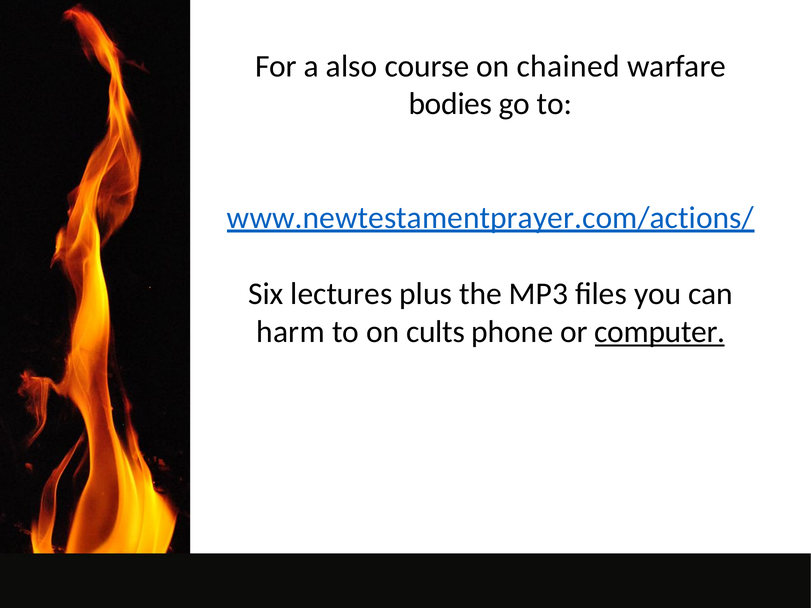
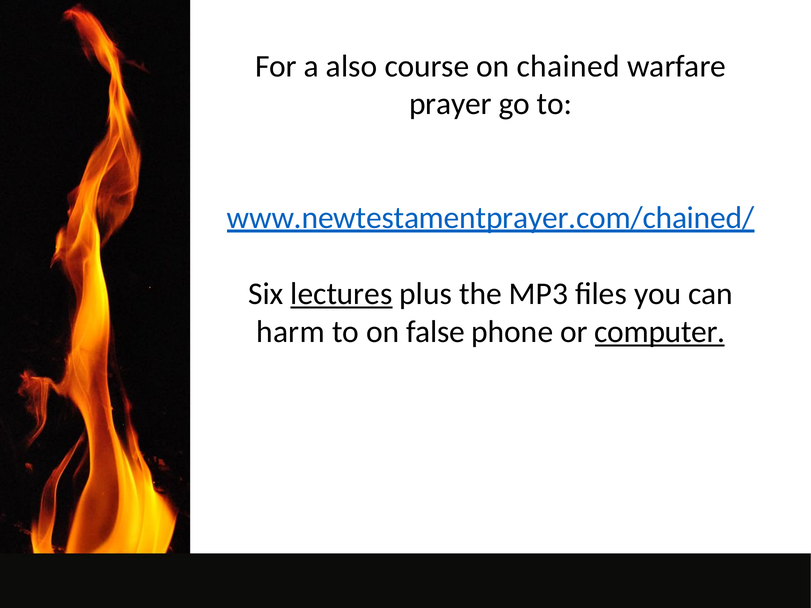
bodies: bodies -> prayer
www.newtestamentprayer.com/actions/: www.newtestamentprayer.com/actions/ -> www.newtestamentprayer.com/chained/
lectures underline: none -> present
cults: cults -> false
